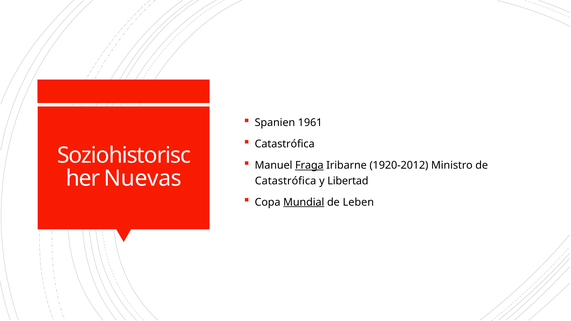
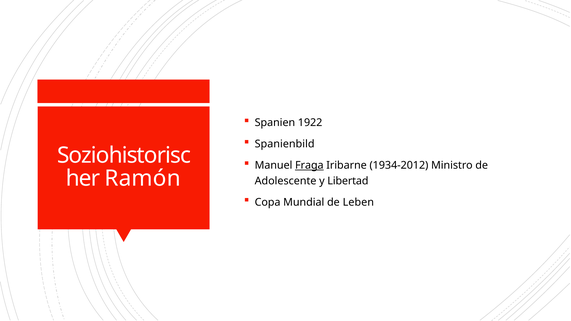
1961: 1961 -> 1922
Catastrófica at (285, 144): Catastrófica -> Spanienbild
1920-2012: 1920-2012 -> 1934-2012
Nuevas: Nuevas -> Ramón
Catastrófica at (286, 181): Catastrófica -> Adolescente
Mundial underline: present -> none
